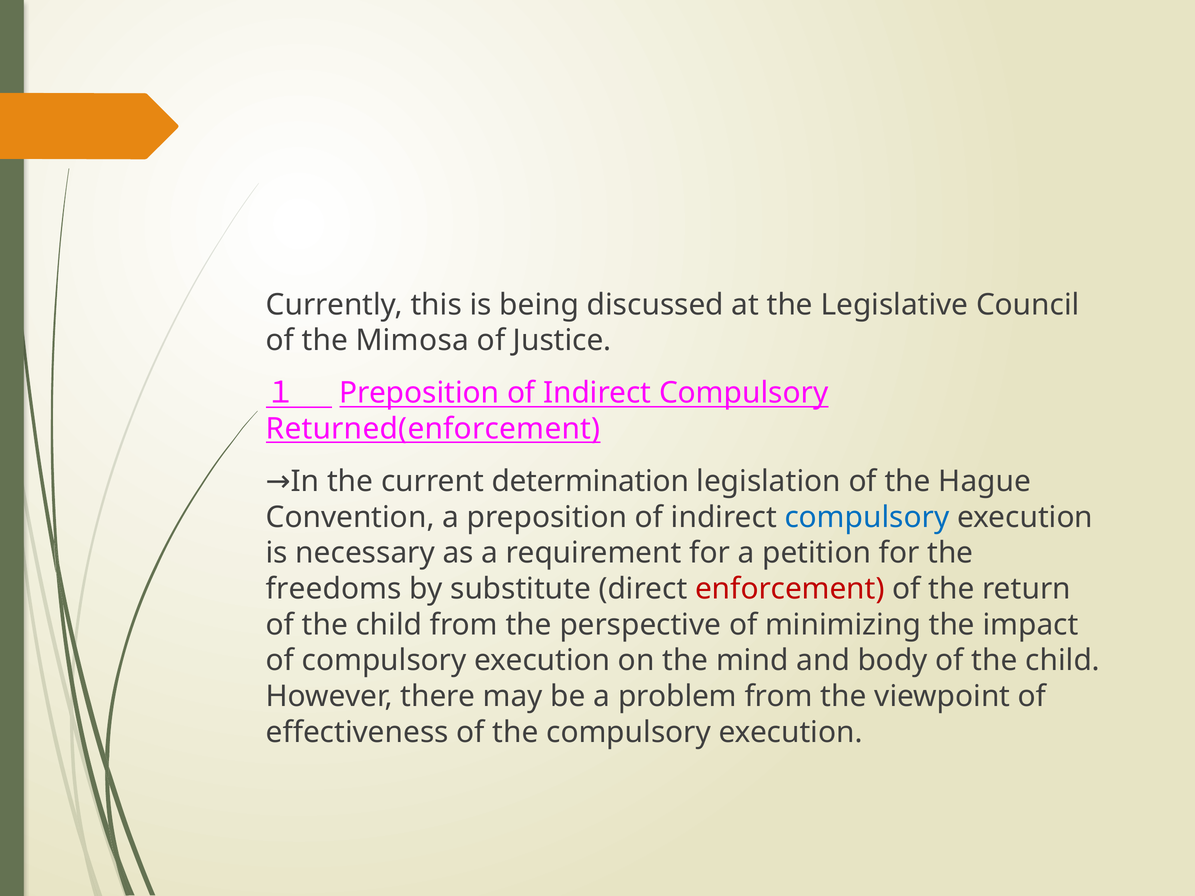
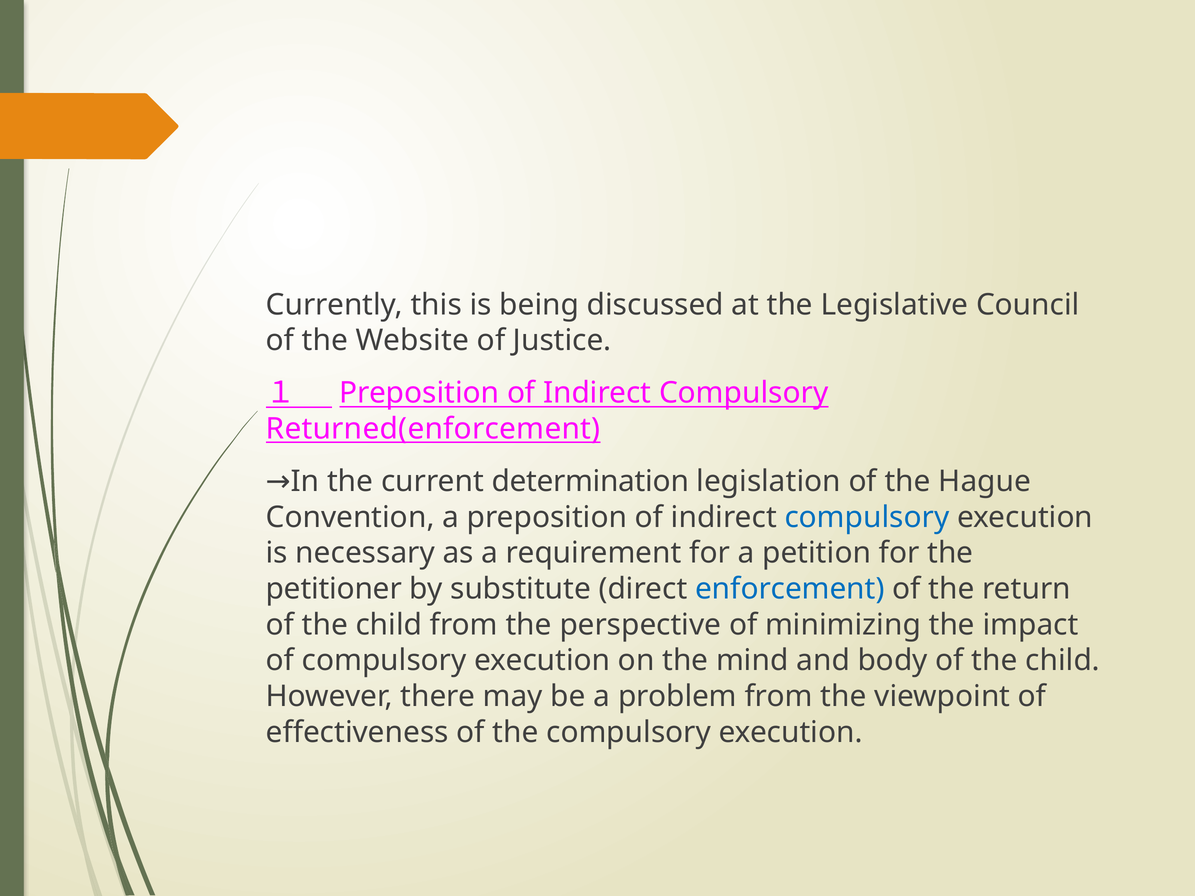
Mimosa: Mimosa -> Website
freedoms: freedoms -> petitioner
enforcement colour: red -> blue
